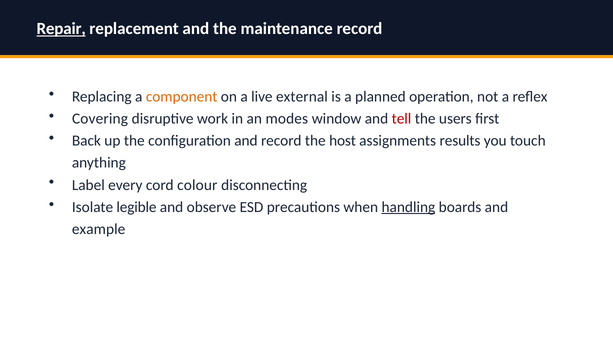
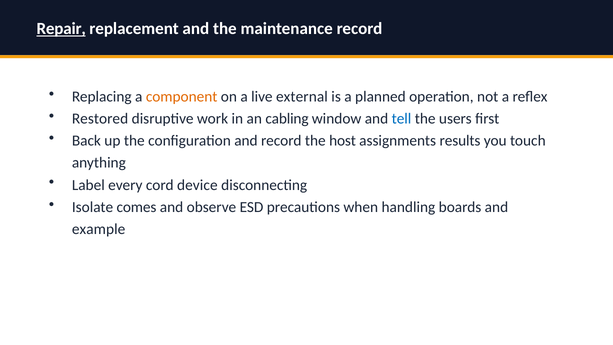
Covering: Covering -> Restored
modes: modes -> cabling
tell colour: red -> blue
colour: colour -> device
legible: legible -> comes
handling underline: present -> none
